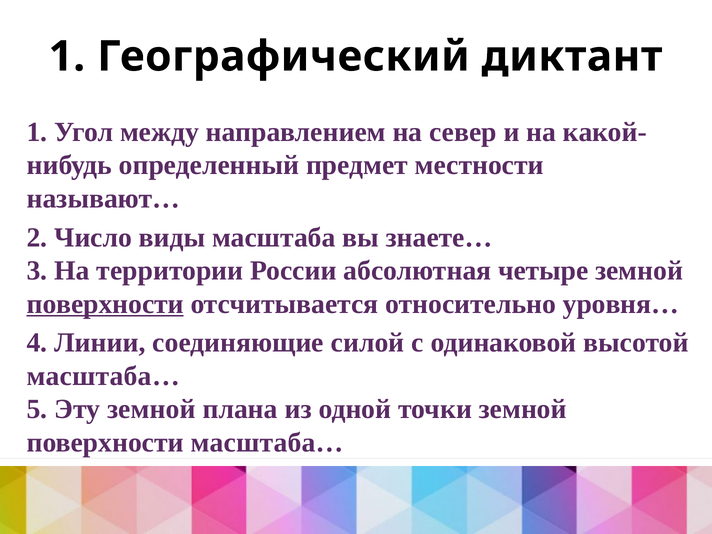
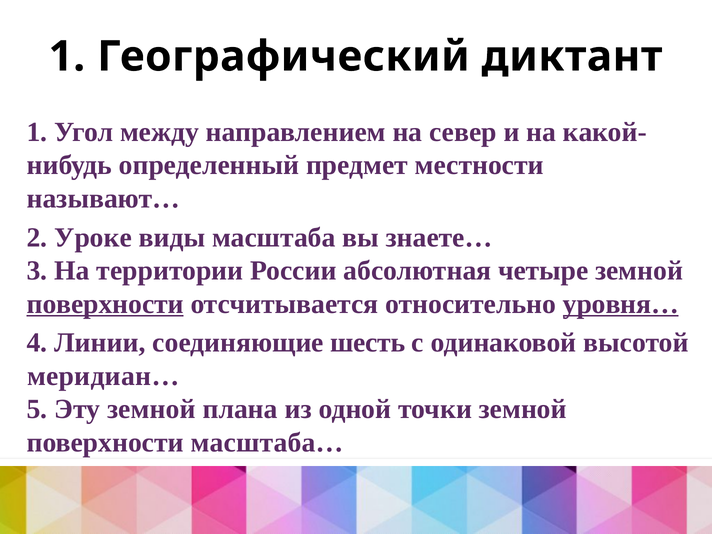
Число: Число -> Уроке
уровня… underline: none -> present
силой: силой -> шесть
масштаба… at (103, 376): масштаба… -> меридиан…
